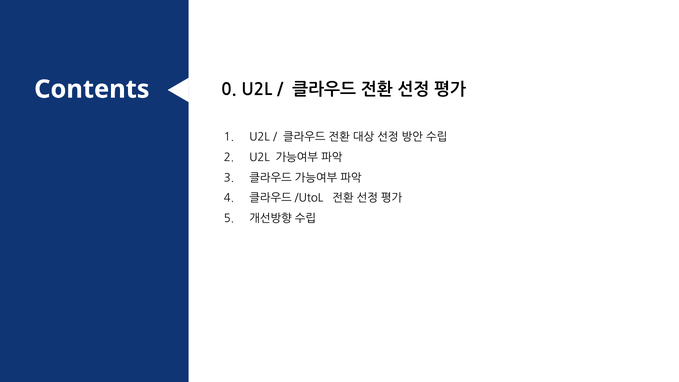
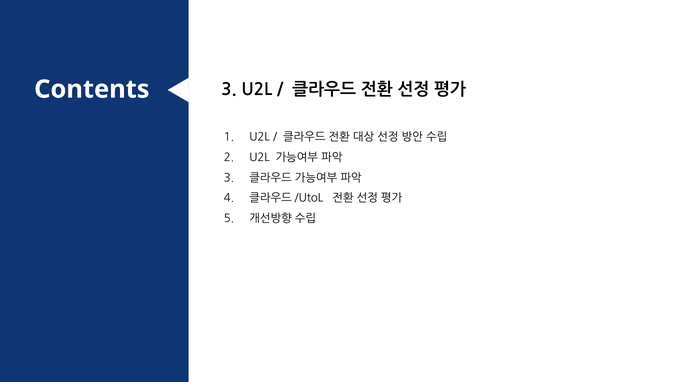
0 at (229, 90): 0 -> 3
